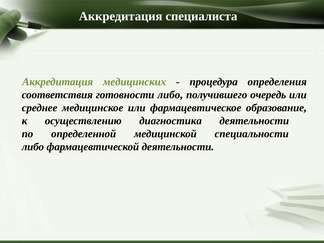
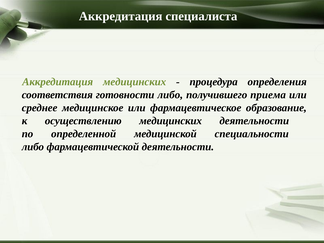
очередь: очередь -> приема
осуществлению диагностика: диагностика -> медицинских
